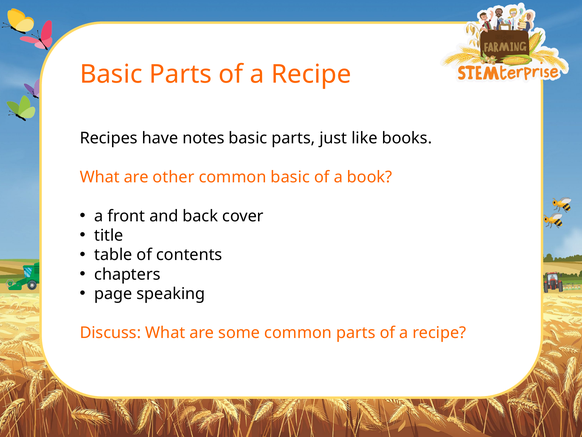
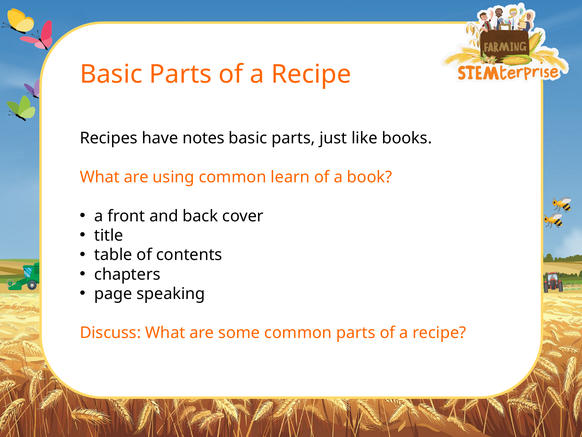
other: other -> using
common basic: basic -> learn
